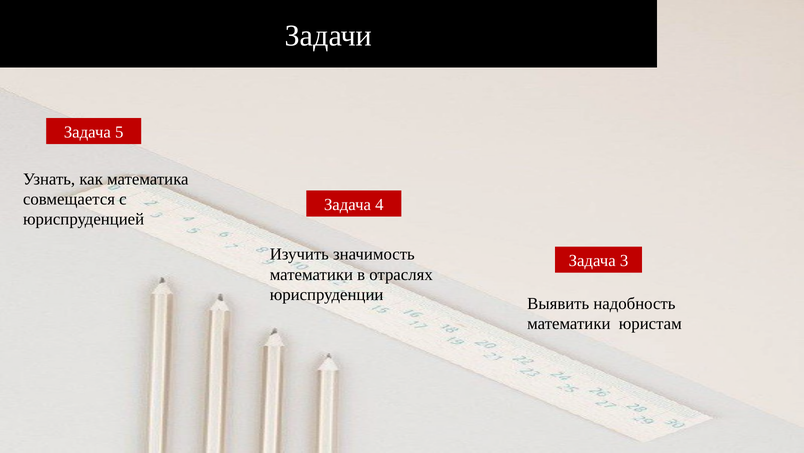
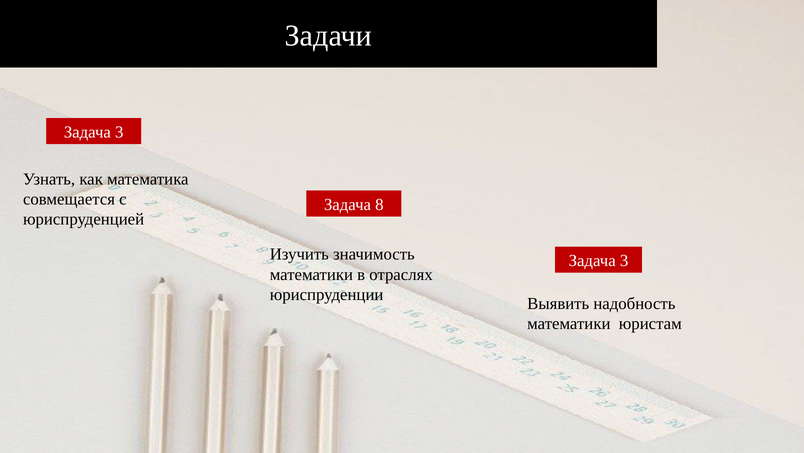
5 at (119, 132): 5 -> 3
4: 4 -> 8
